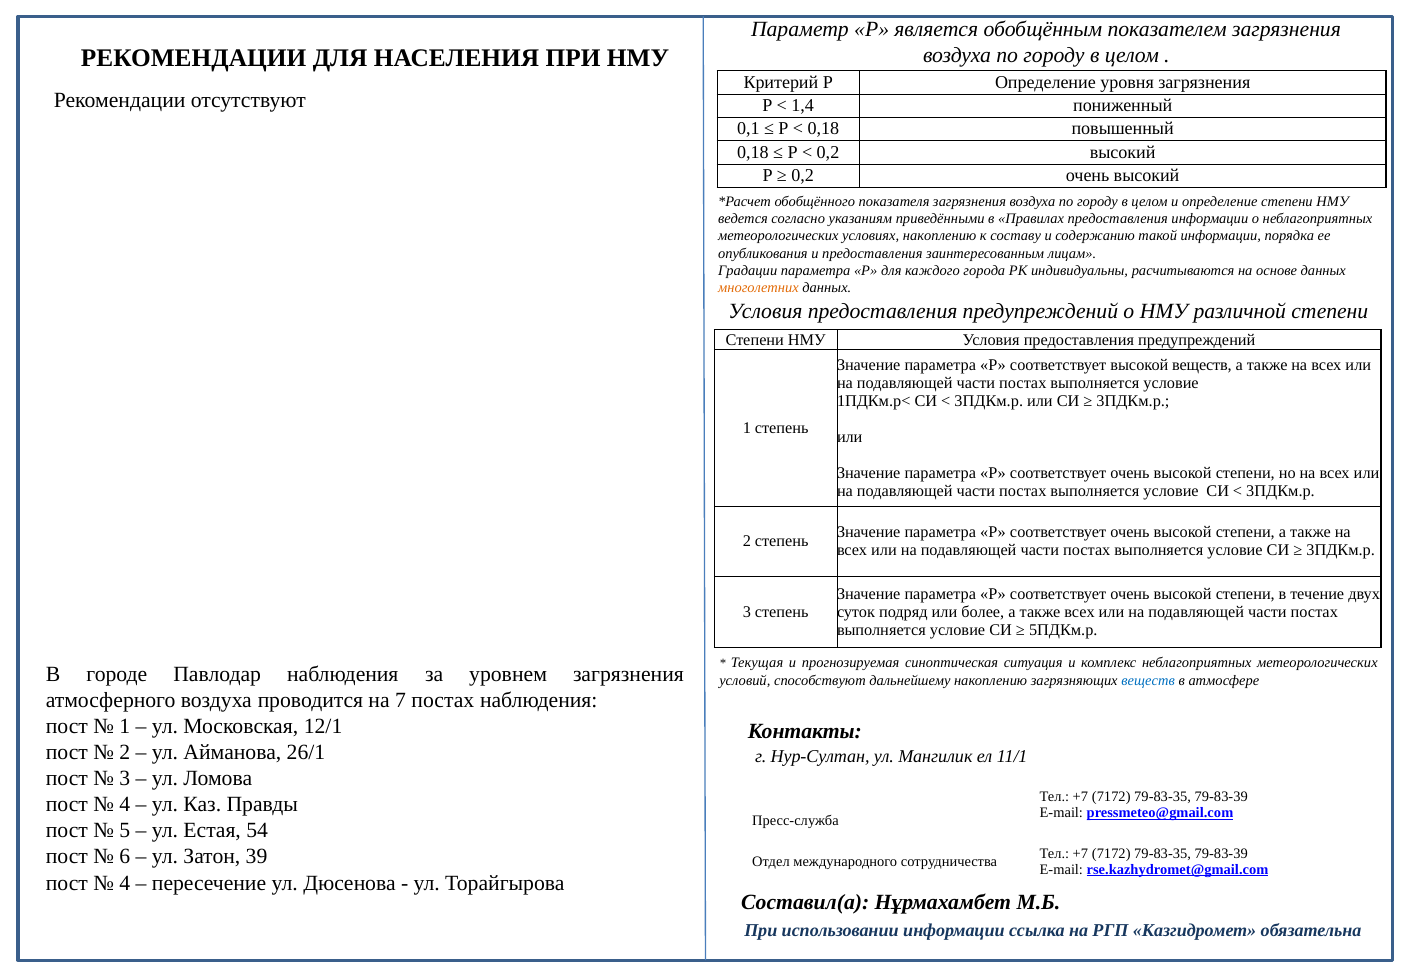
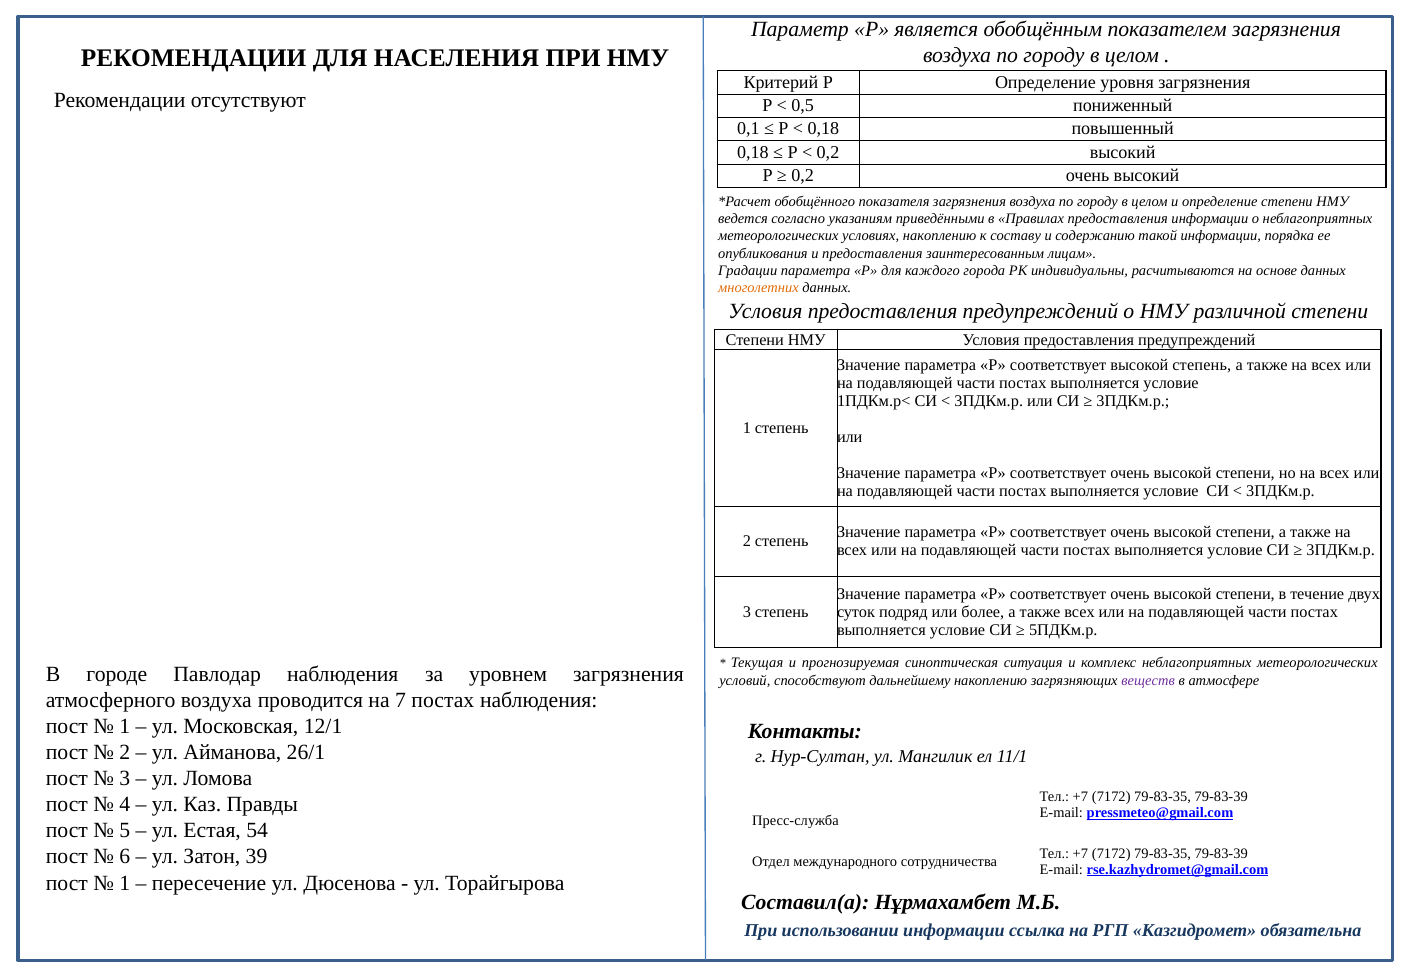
1,4: 1,4 -> 0,5
высокой веществ: веществ -> степень
веществ at (1148, 680) colour: blue -> purple
4 at (125, 883): 4 -> 1
